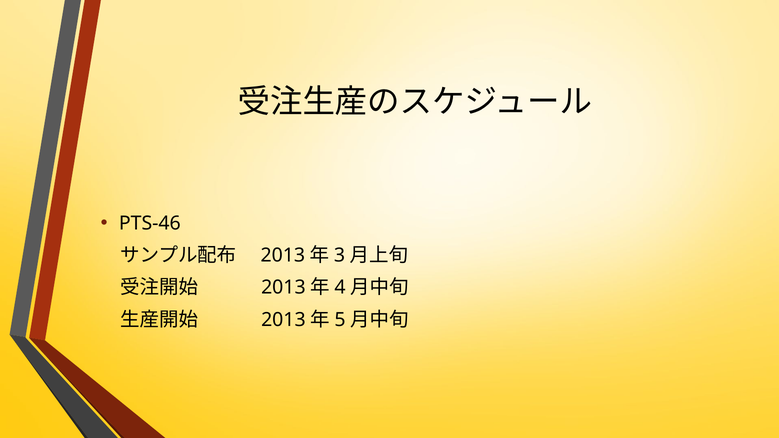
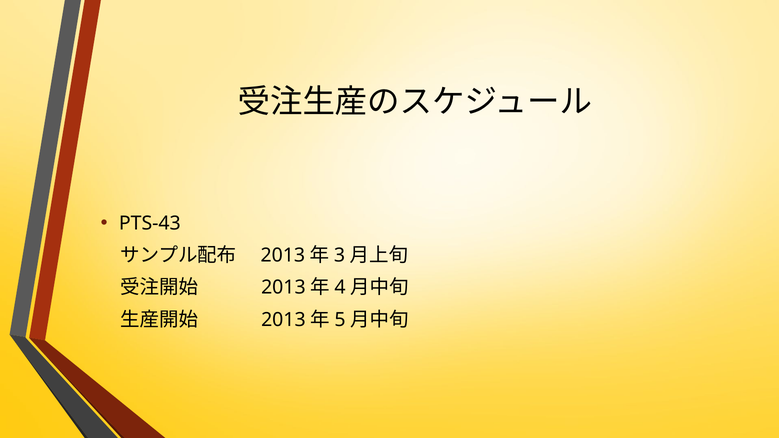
PTS-46: PTS-46 -> PTS-43
